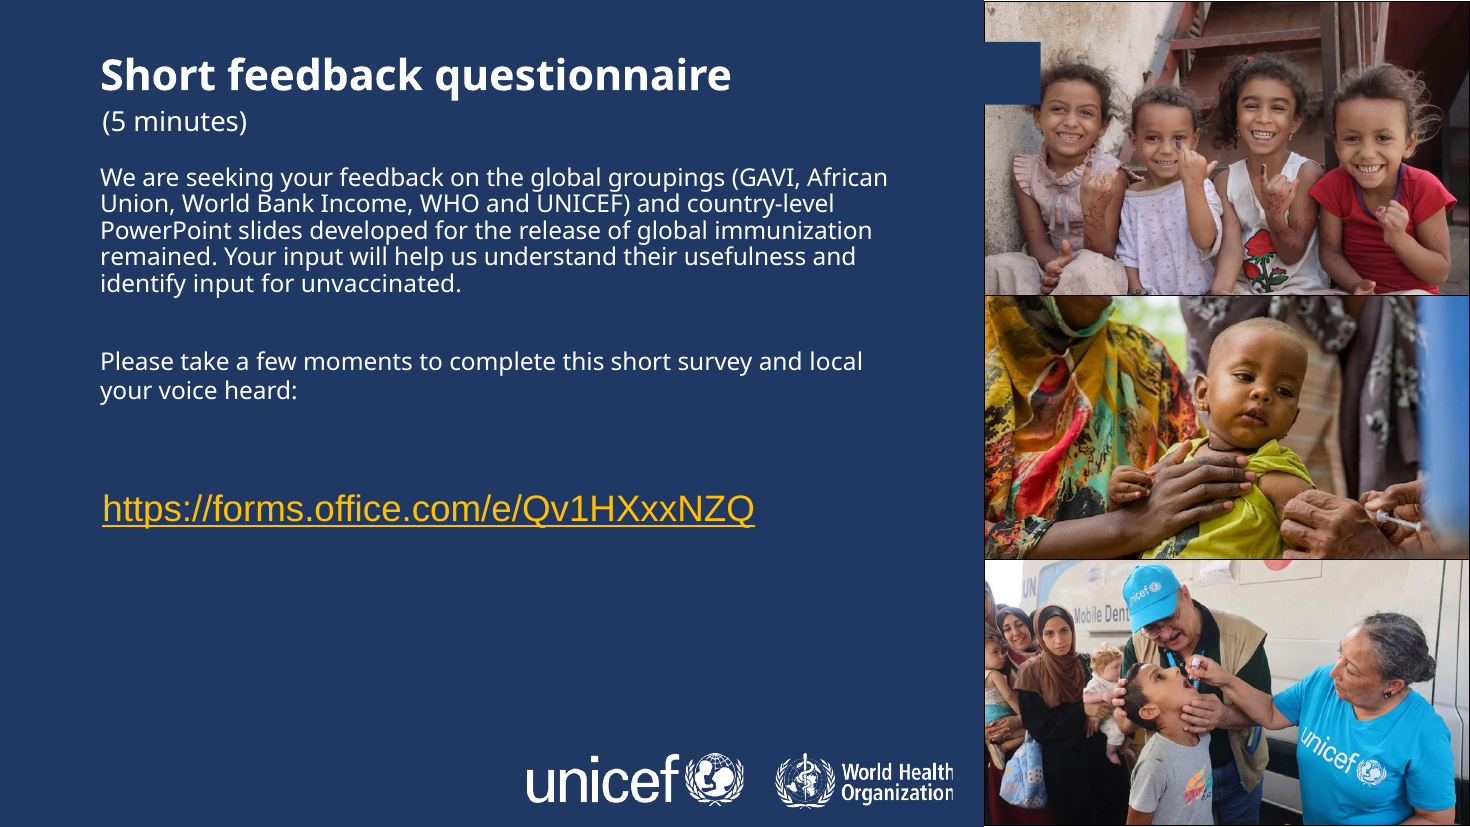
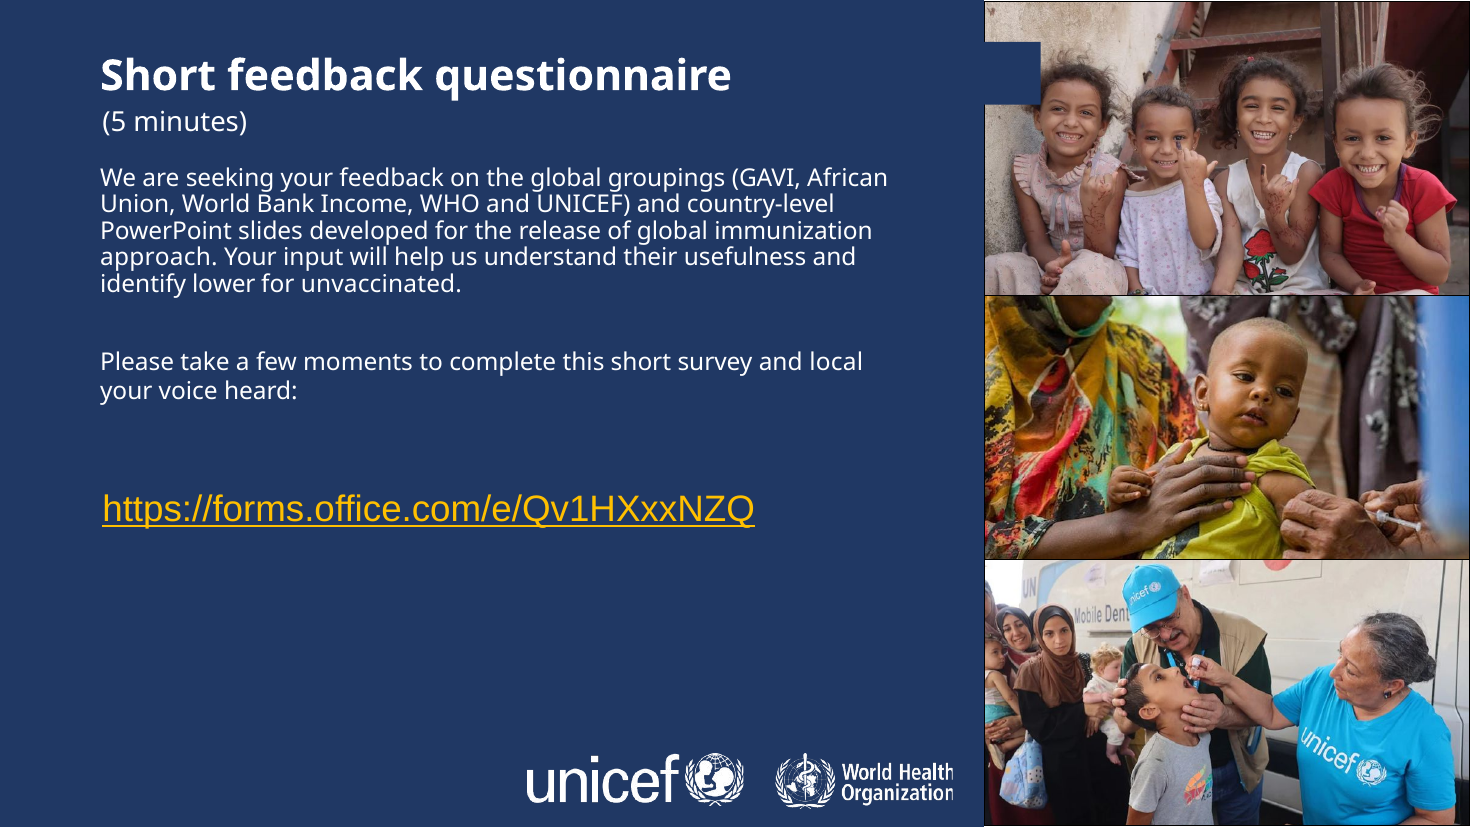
remained: remained -> approach
identify input: input -> lower
